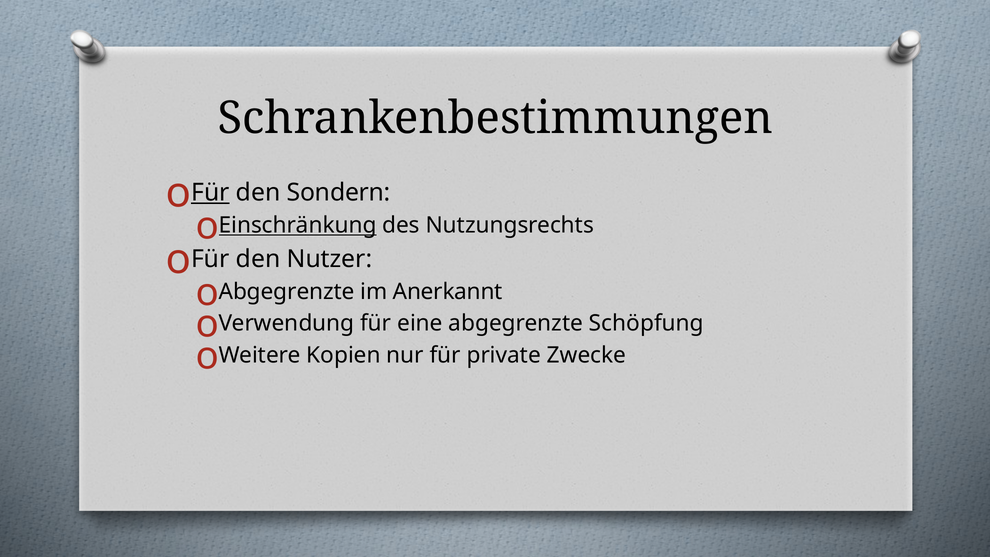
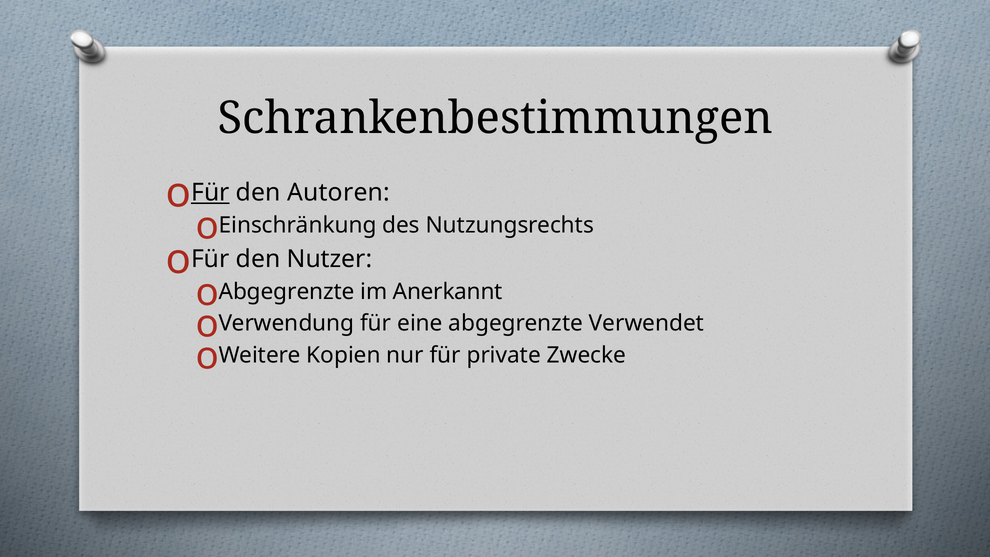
Sondern: Sondern -> Autoren
Einschränkung underline: present -> none
Schöpfung: Schöpfung -> Verwendet
